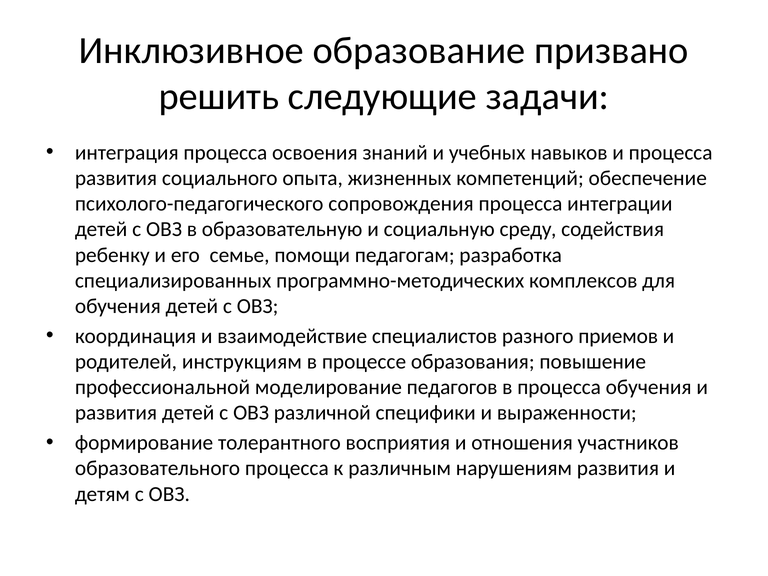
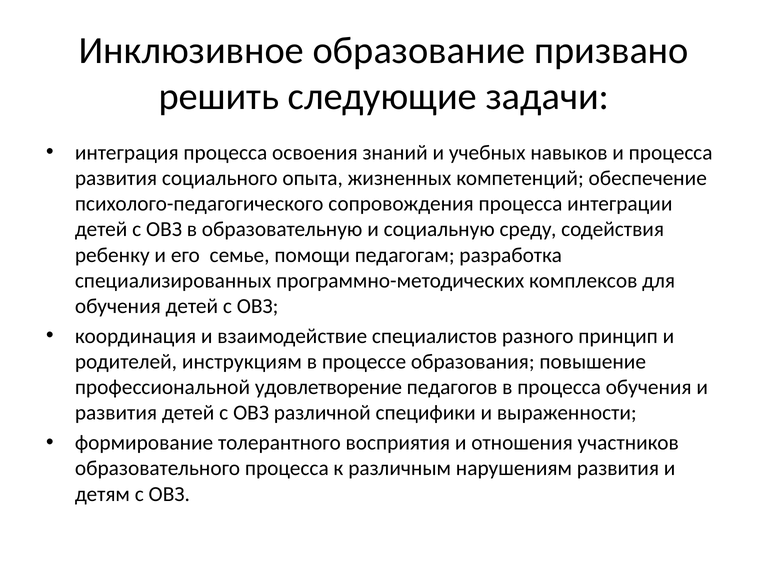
приемов: приемов -> принцип
моделирование: моделирование -> удовлетворение
